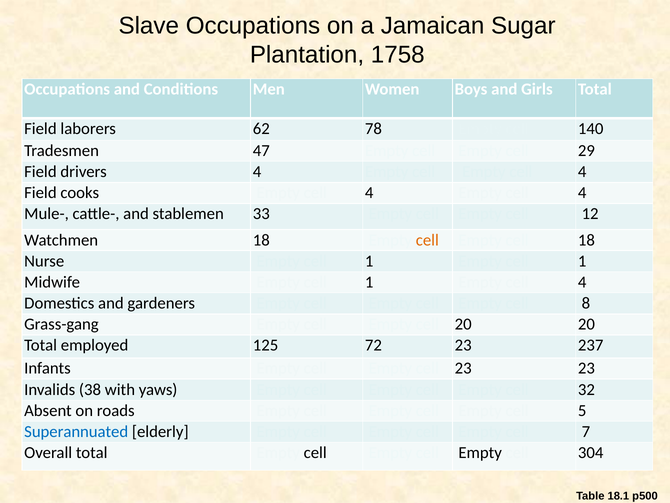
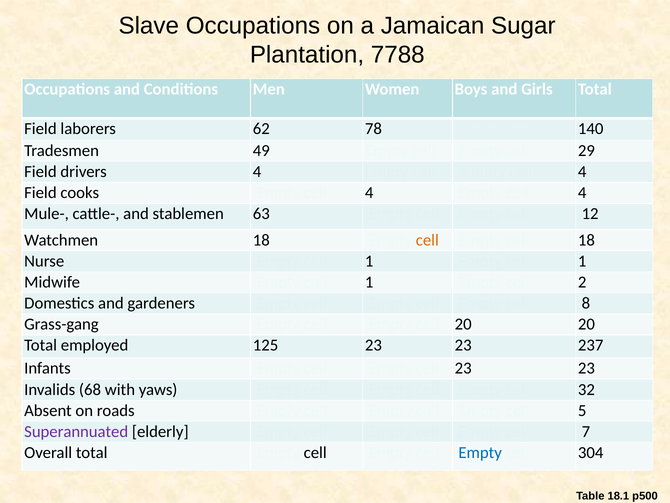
1758: 1758 -> 7788
47: 47 -> 49
33: 33 -> 63
1 Empty cell 4: 4 -> 2
125 72: 72 -> 23
38: 38 -> 68
Superannuated colour: blue -> purple
Empty at (480, 452) colour: black -> blue
